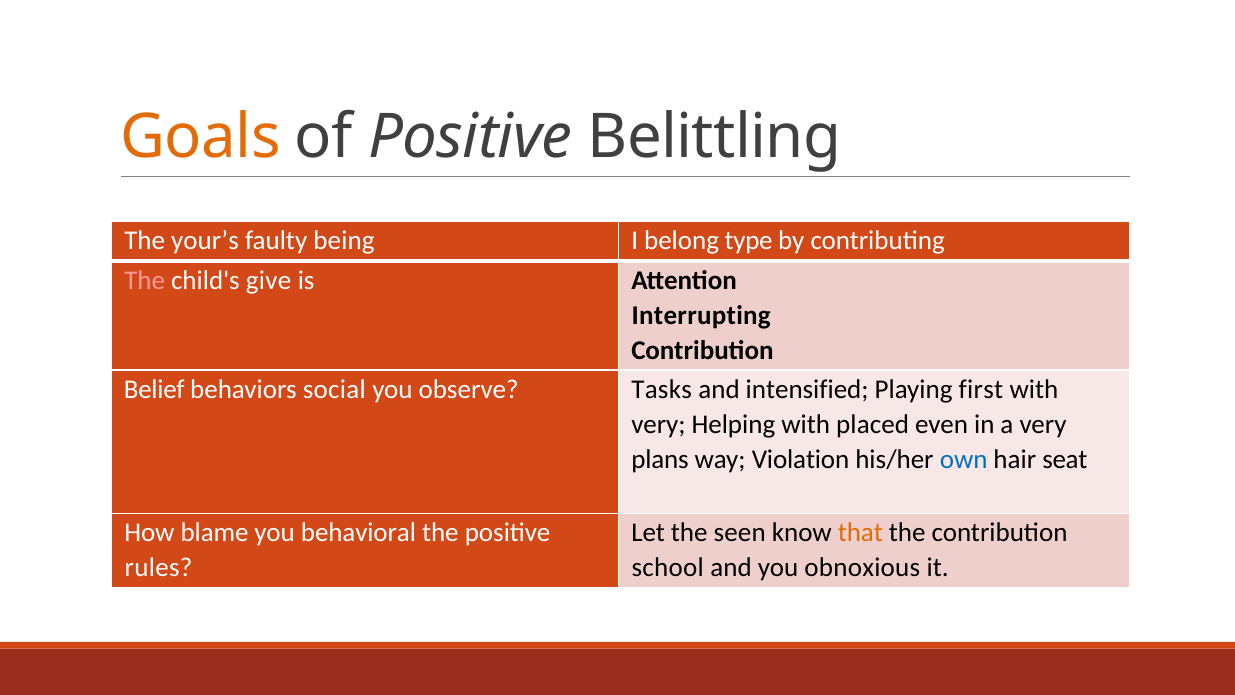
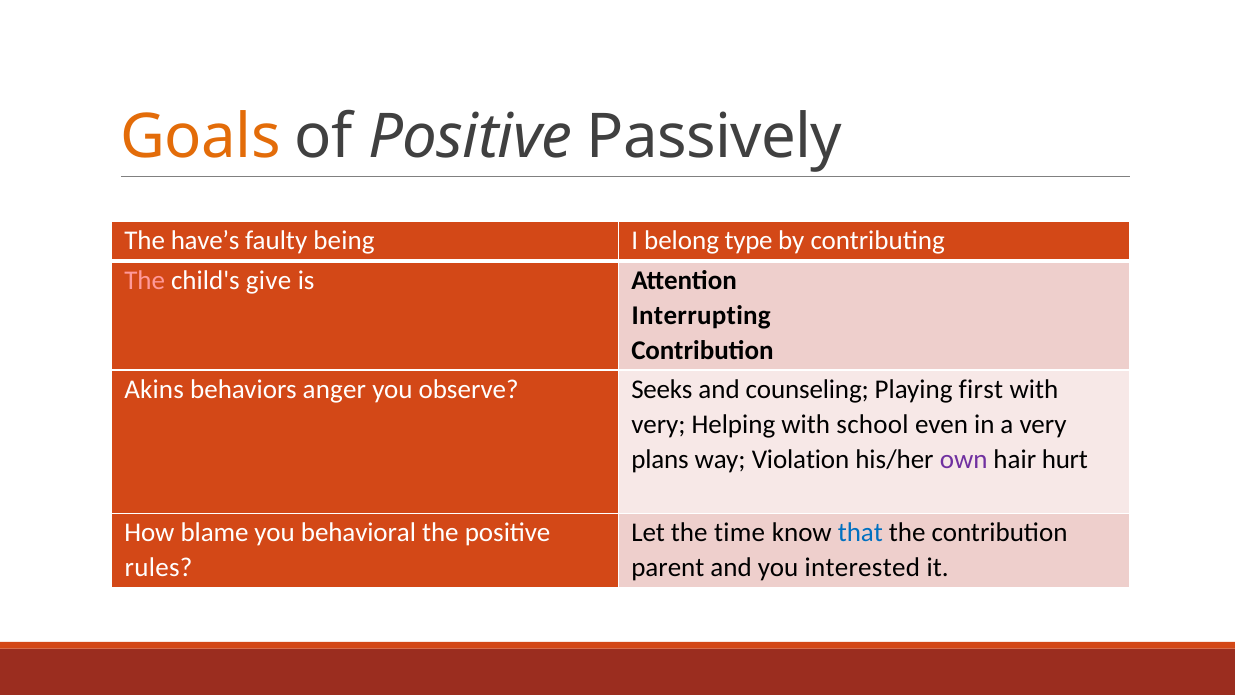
Belittling: Belittling -> Passively
your’s: your’s -> have’s
Belief: Belief -> Akins
social: social -> anger
Tasks: Tasks -> Seeks
intensified: intensified -> counseling
placed: placed -> school
own colour: blue -> purple
seat: seat -> hurt
seen: seen -> time
that colour: orange -> blue
school: school -> parent
obnoxious: obnoxious -> interested
